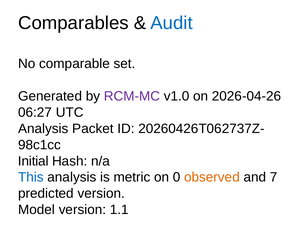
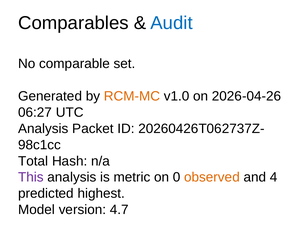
RCM-MC colour: purple -> orange
Initial: Initial -> Total
This colour: blue -> purple
7: 7 -> 4
predicted version: version -> highest
1.1: 1.1 -> 4.7
